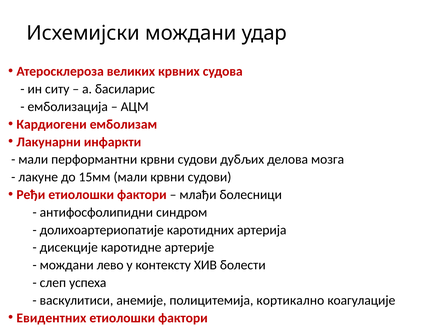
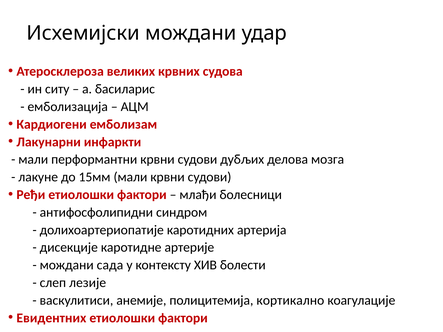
лево: лево -> сада
успеха: успеха -> лезије
